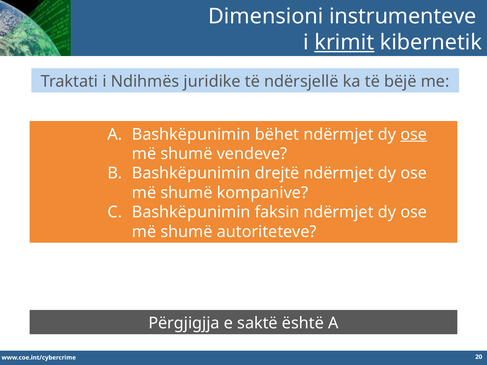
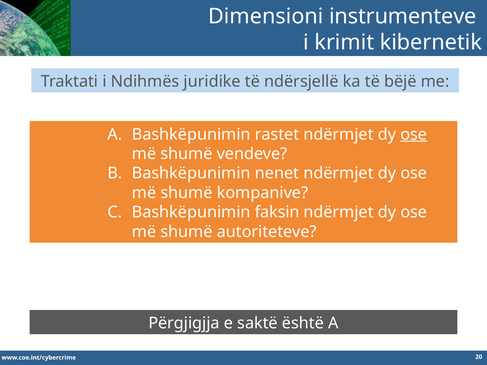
krimit underline: present -> none
bëhet: bëhet -> rastet
drejtë: drejtë -> nenet
